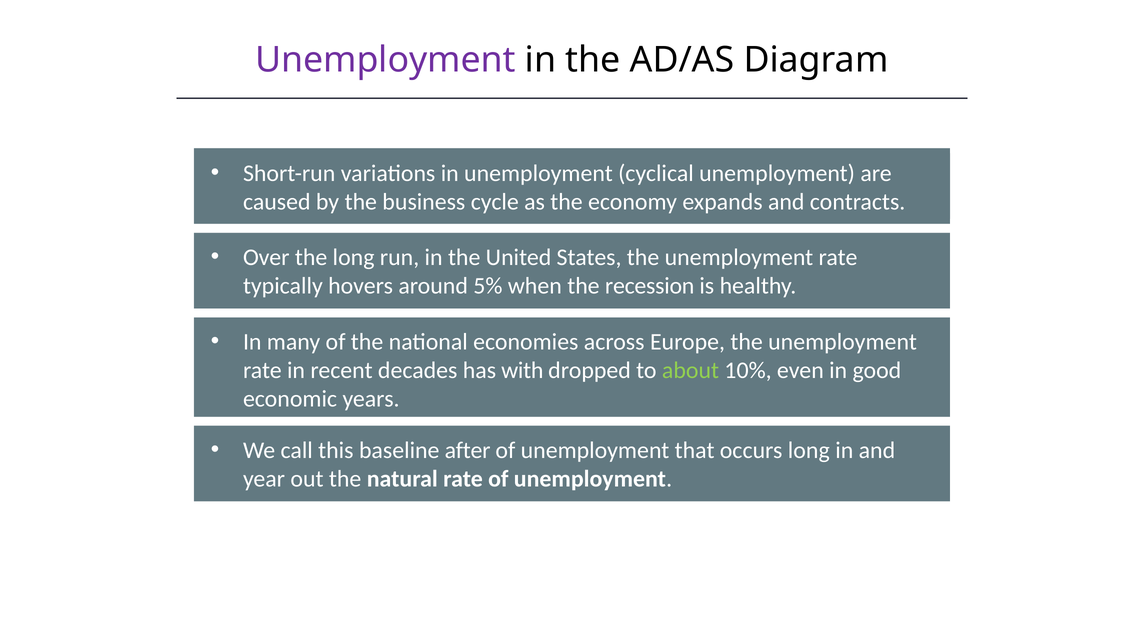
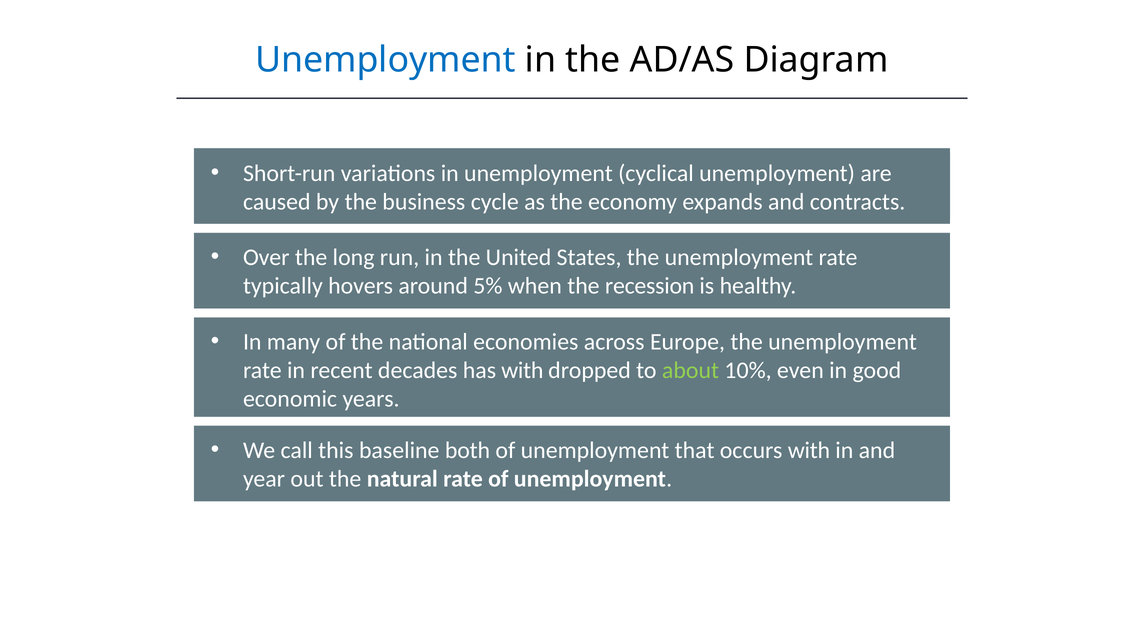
Unemployment at (385, 60) colour: purple -> blue
after: after -> both
occurs long: long -> with
